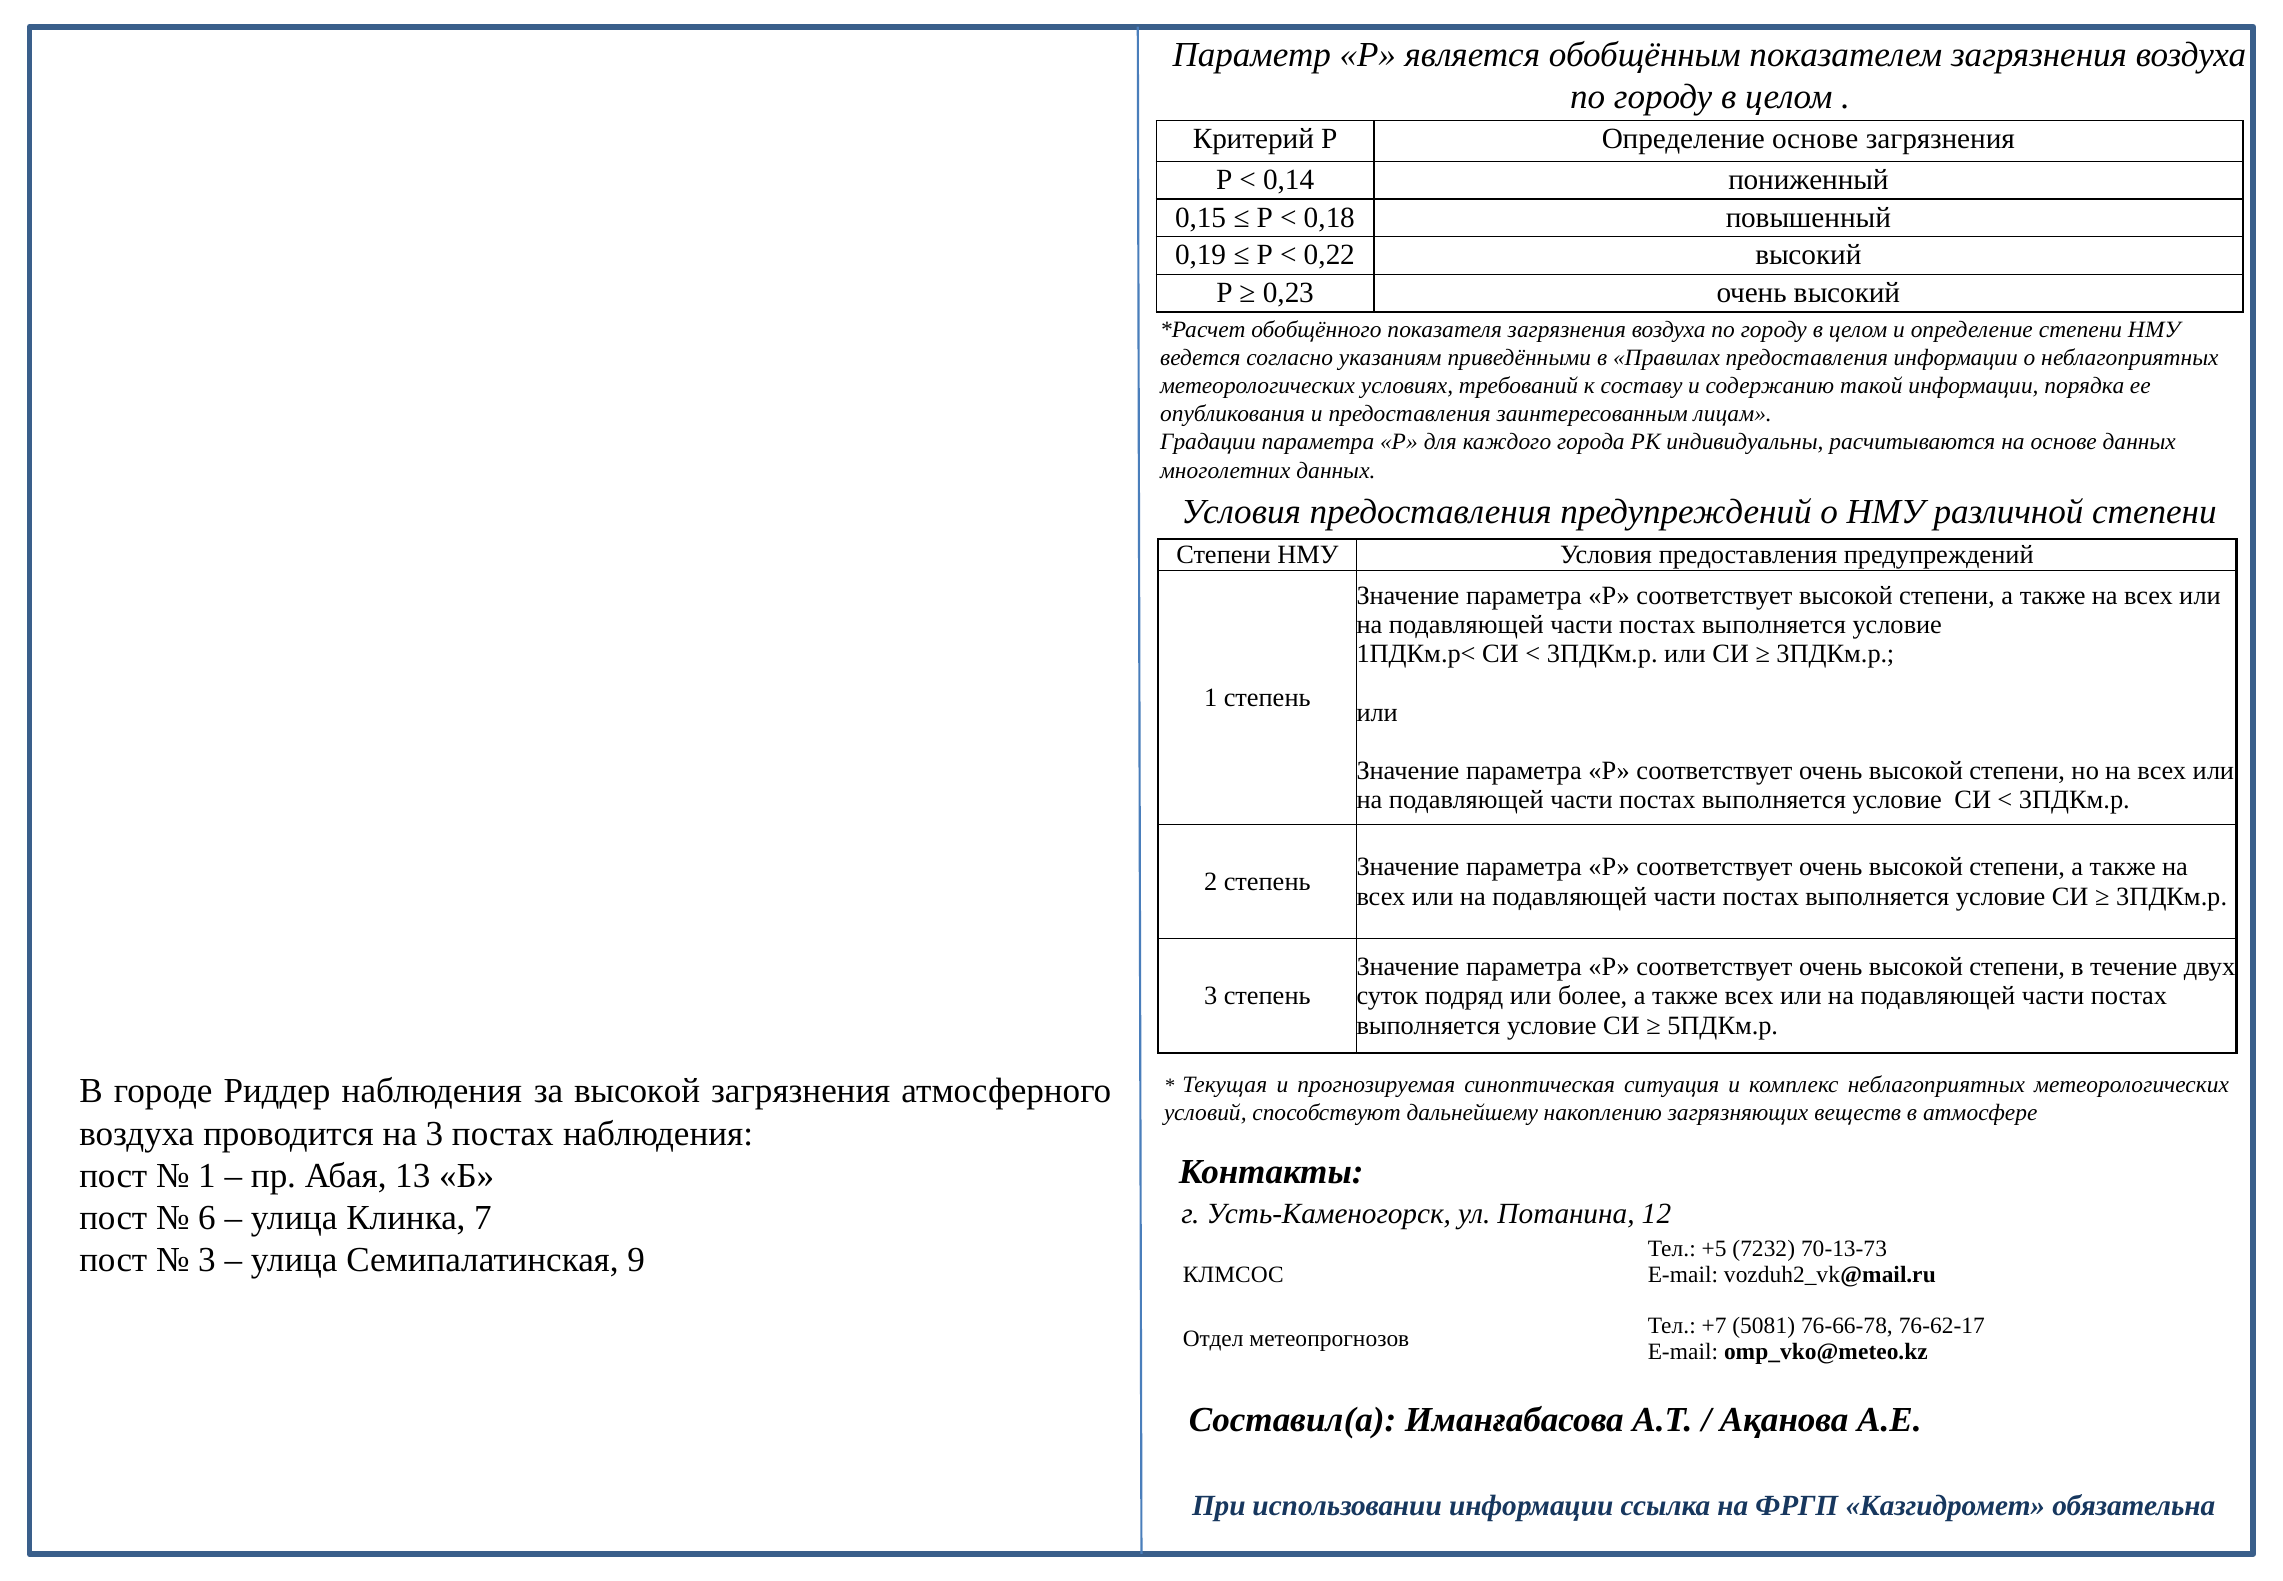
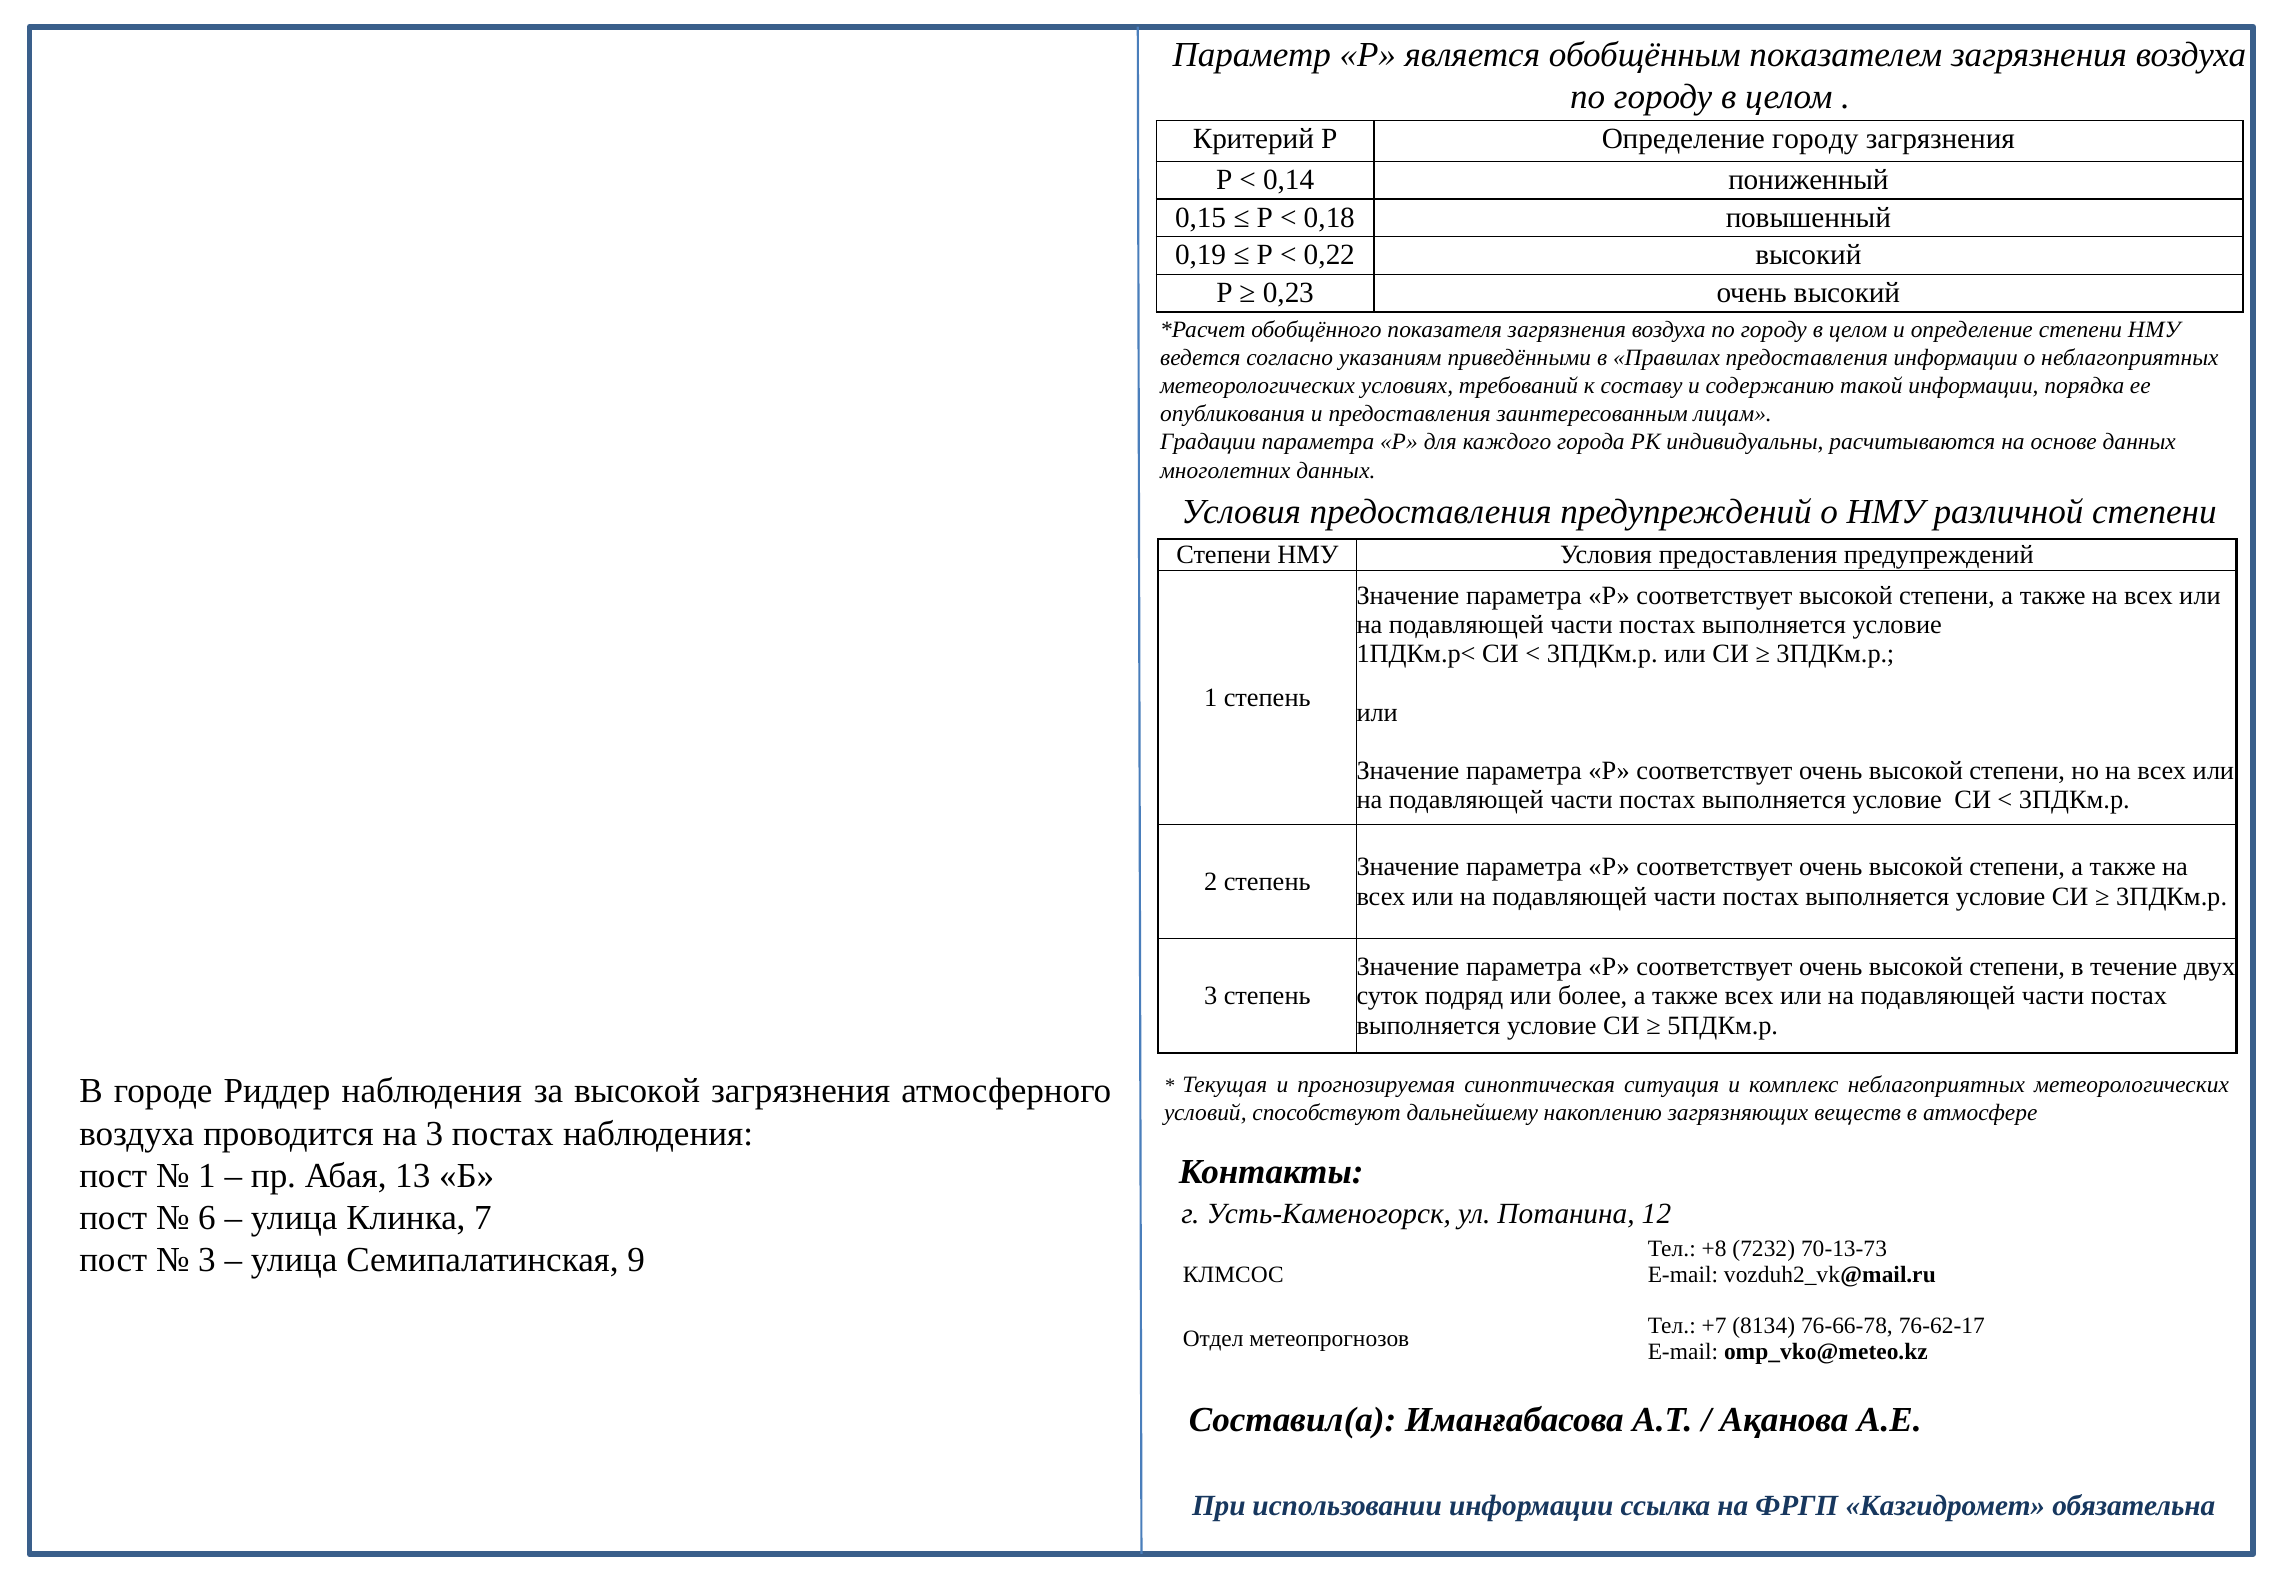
Определение основе: основе -> городу
+5: +5 -> +8
5081: 5081 -> 8134
